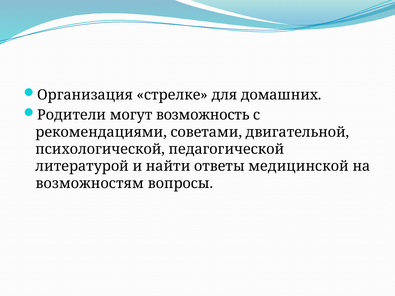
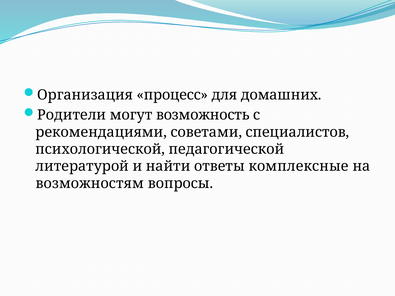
стрелке: стрелке -> процесс
двигательной: двигательной -> специалистов
медицинской: медицинской -> комплексные
